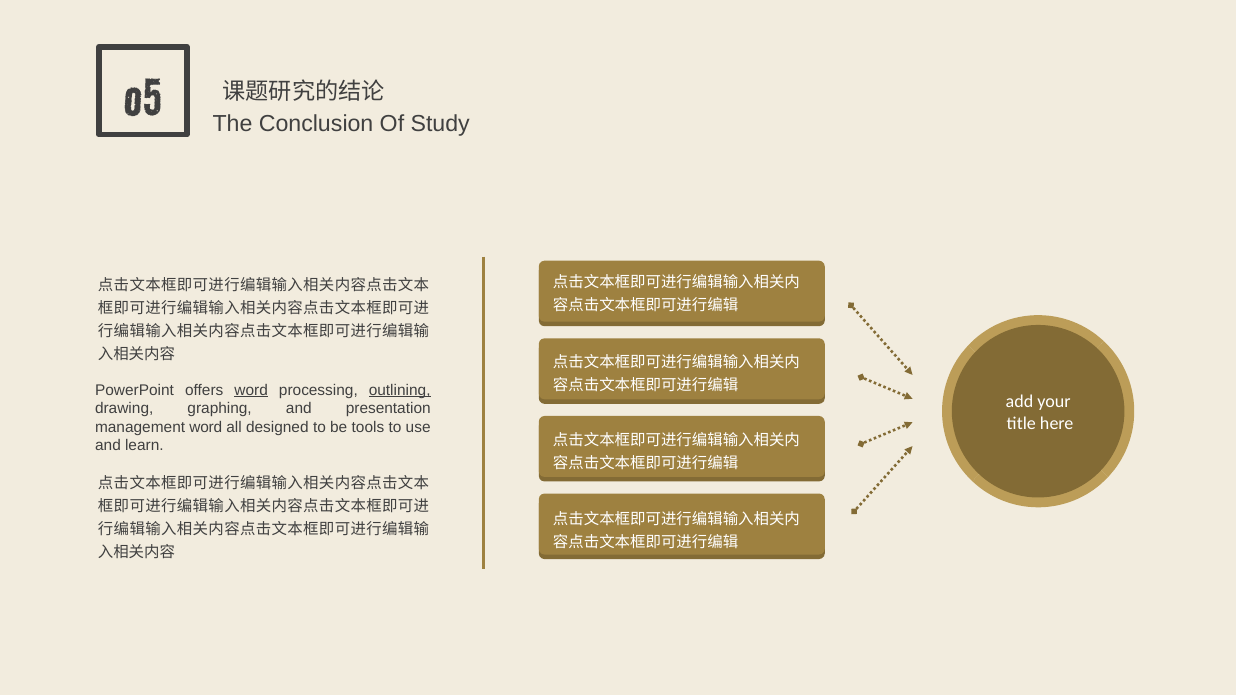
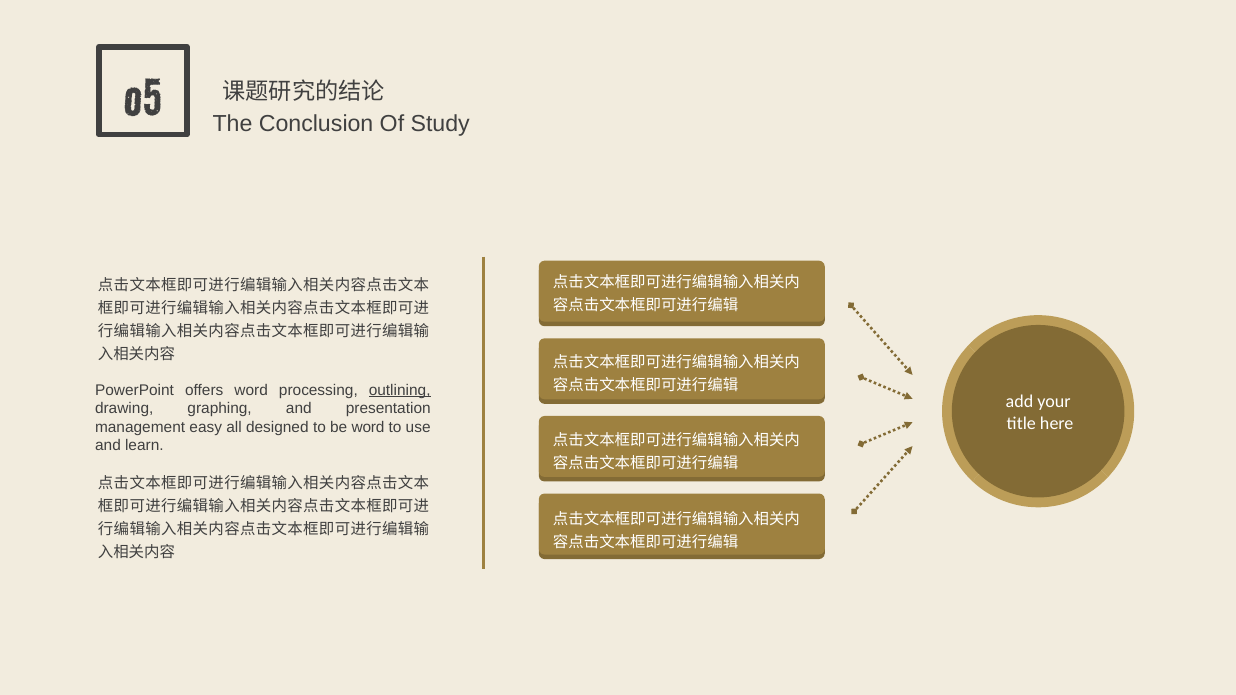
word at (251, 390) underline: present -> none
management word: word -> easy
be tools: tools -> word
